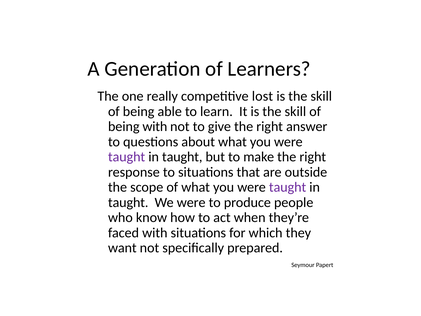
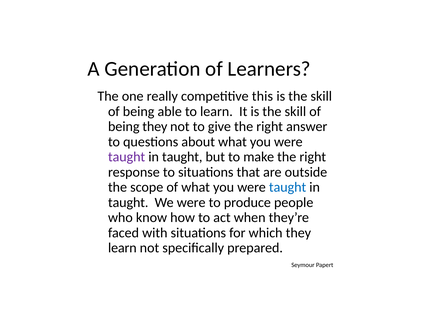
lost: lost -> this
being with: with -> they
taught at (288, 187) colour: purple -> blue
want at (122, 248): want -> learn
